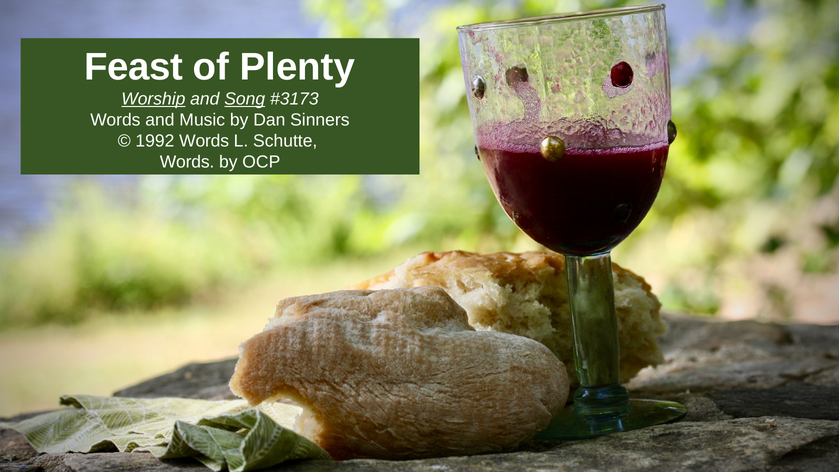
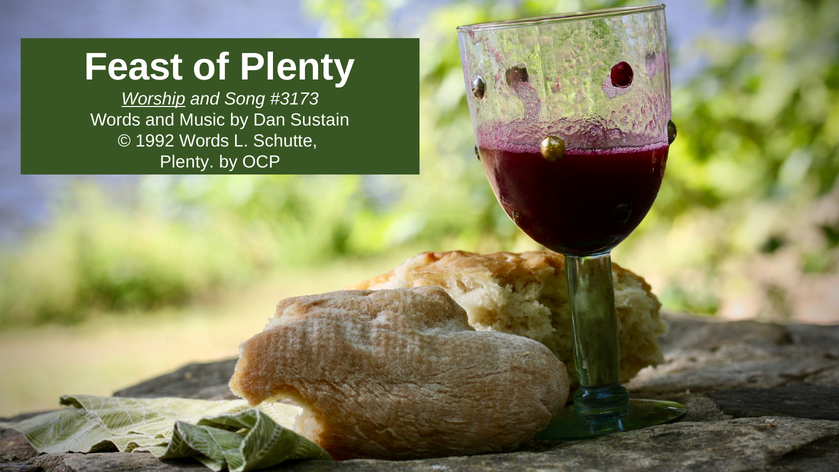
Song underline: present -> none
Sinners: Sinners -> Sustain
Words at (187, 162): Words -> Plenty
